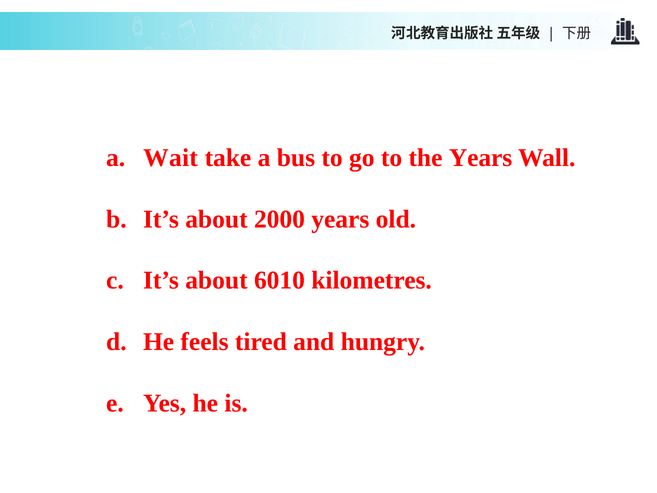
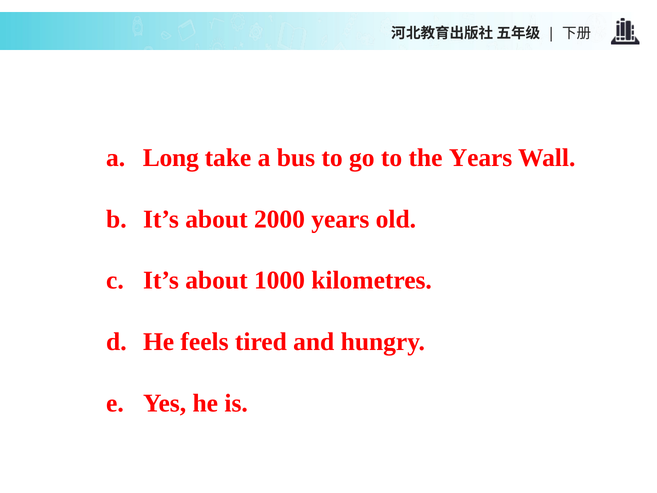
Wait: Wait -> Long
6010: 6010 -> 1000
